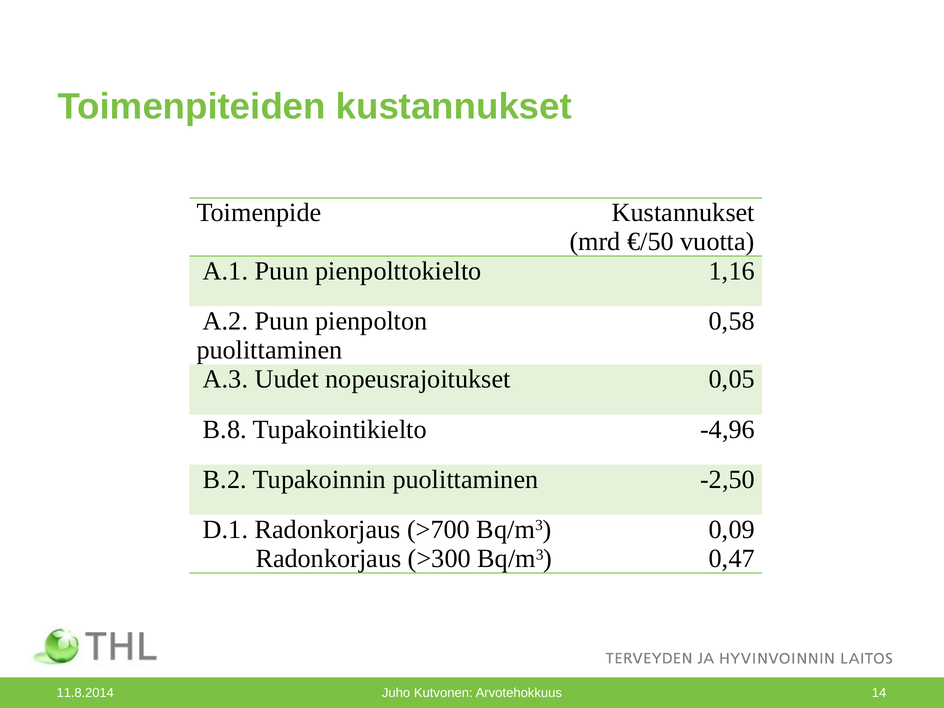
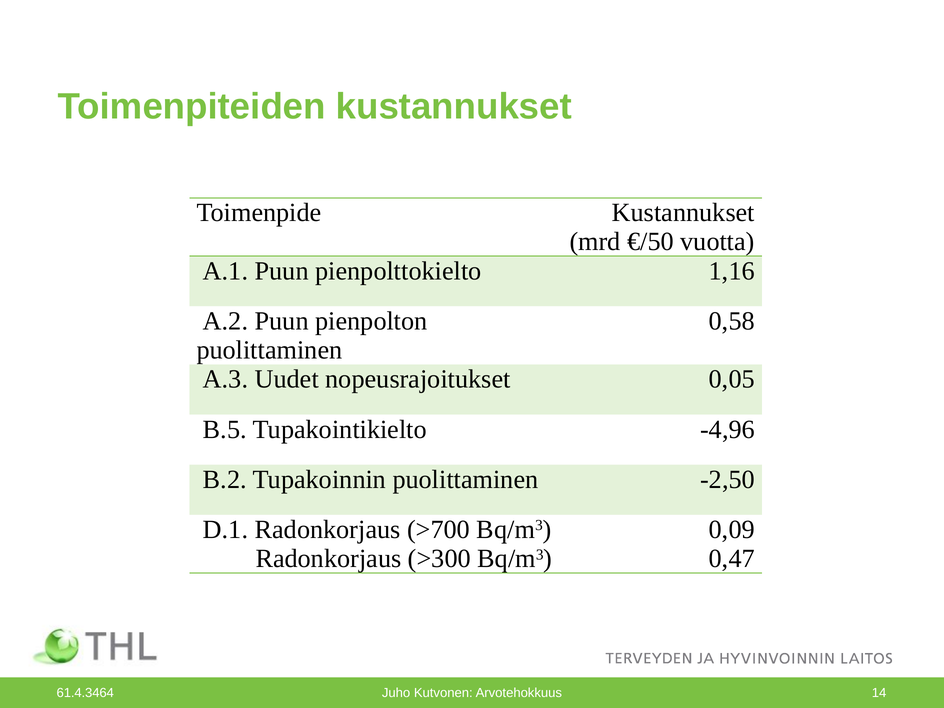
B.8: B.8 -> B.5
11.8.2014: 11.8.2014 -> 61.4.3464
